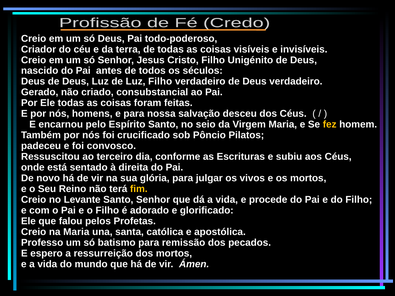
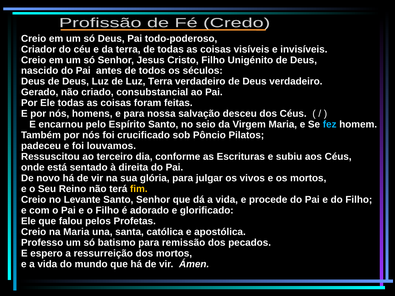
Luz Filho: Filho -> Terra
fez colour: yellow -> light blue
convosco: convosco -> louvamos
